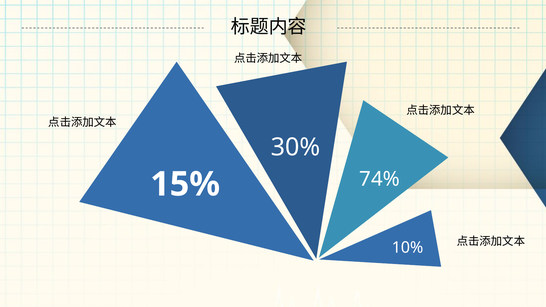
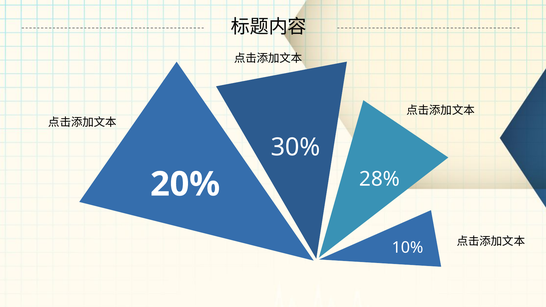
74%: 74% -> 28%
15%: 15% -> 20%
